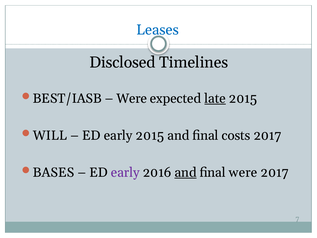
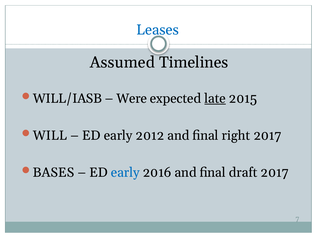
Disclosed: Disclosed -> Assumed
BEST/IASB: BEST/IASB -> WILL/IASB
early 2015: 2015 -> 2012
costs: costs -> right
early at (125, 172) colour: purple -> blue
and at (186, 172) underline: present -> none
final were: were -> draft
